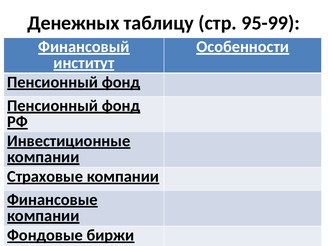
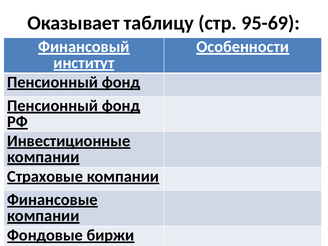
Денежных: Денежных -> Оказывает
95-99: 95-99 -> 95-69
